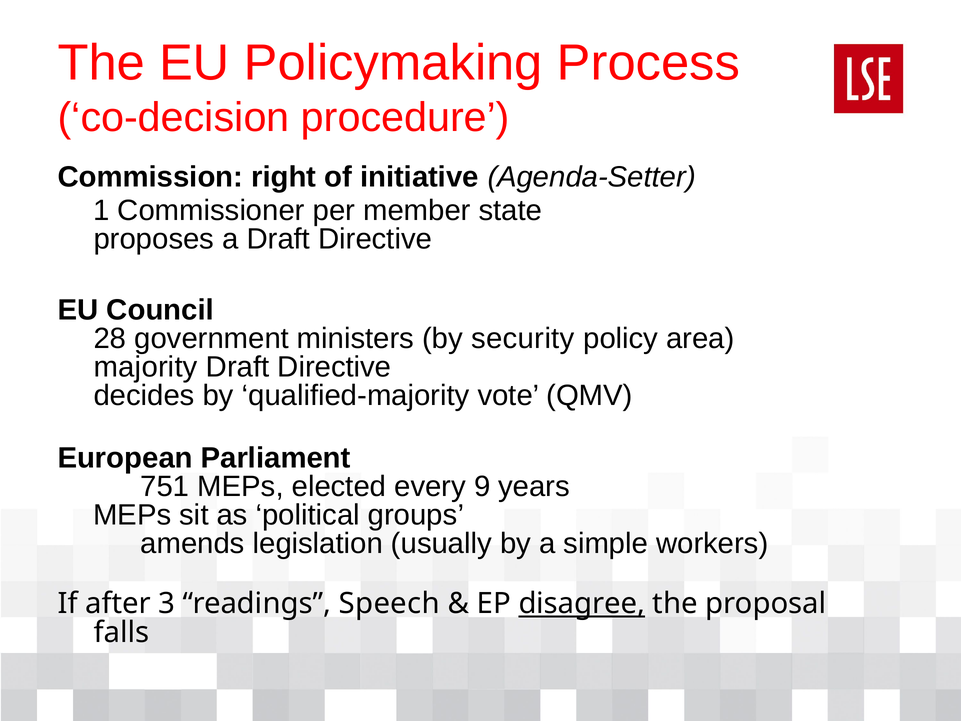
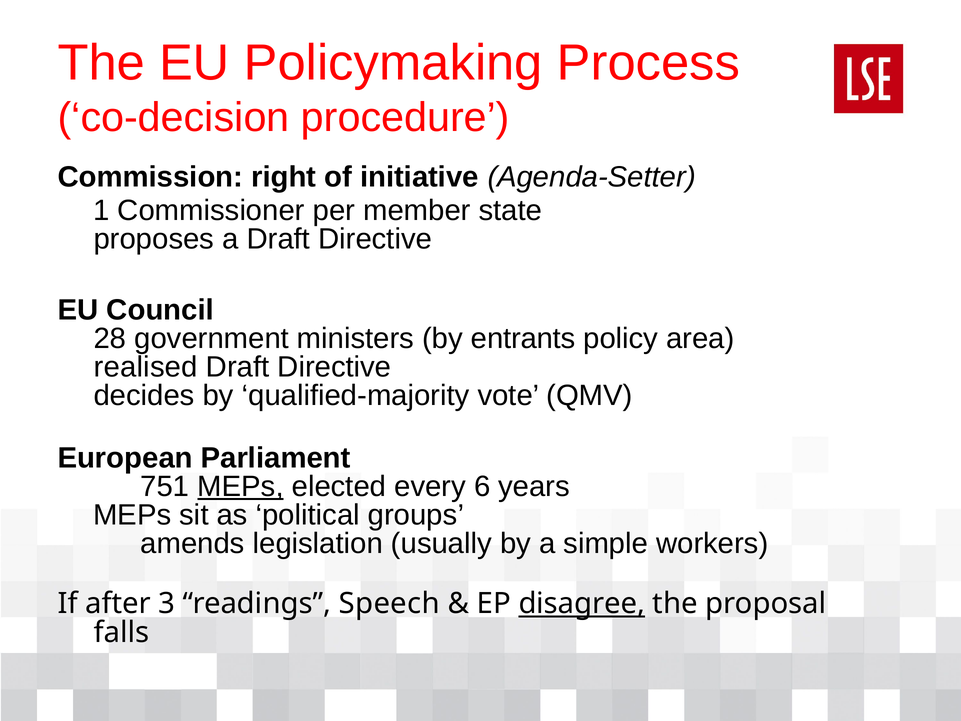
security: security -> entrants
majority: majority -> realised
MEPs at (241, 486) underline: none -> present
9: 9 -> 6
